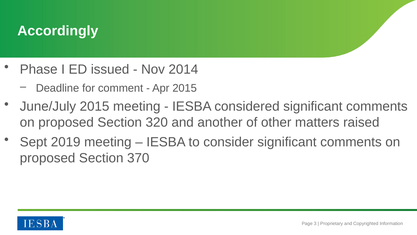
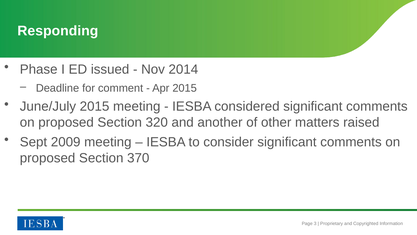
Accordingly: Accordingly -> Responding
2019: 2019 -> 2009
